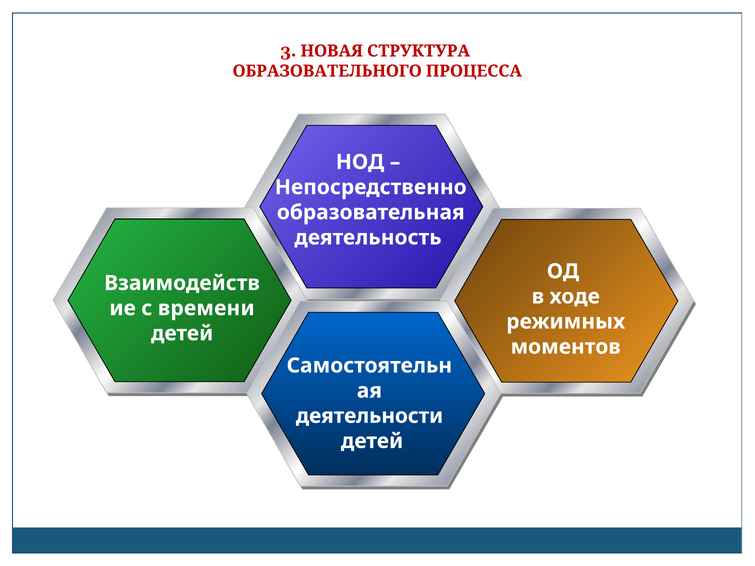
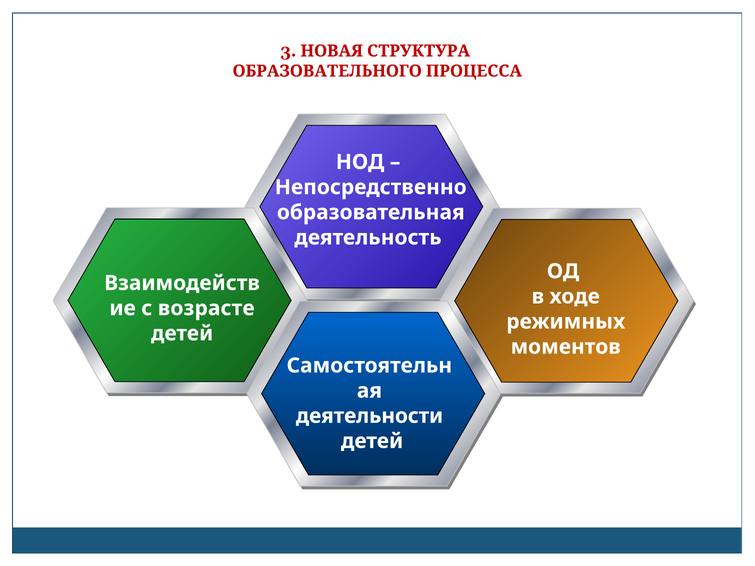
времени: времени -> возрасте
